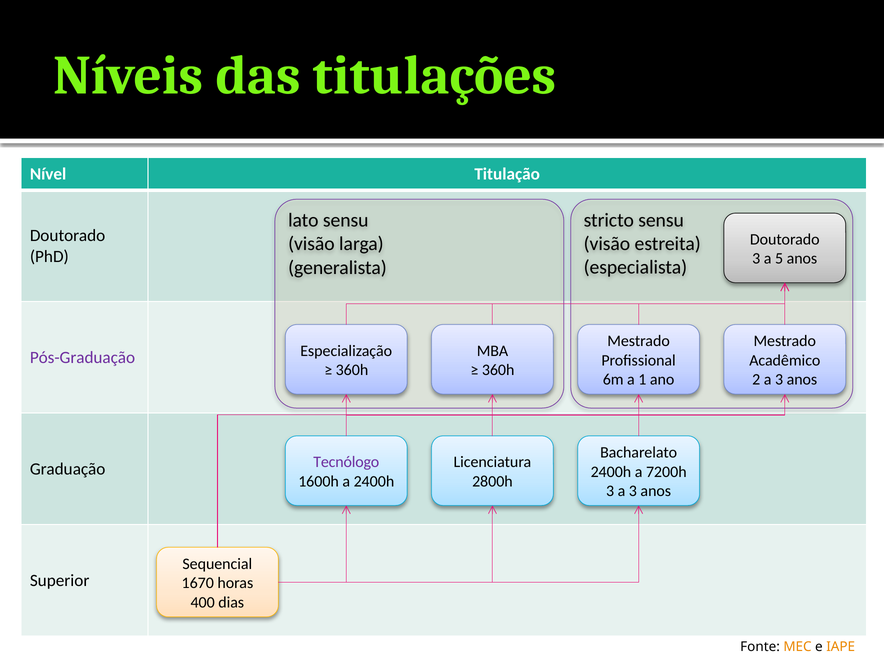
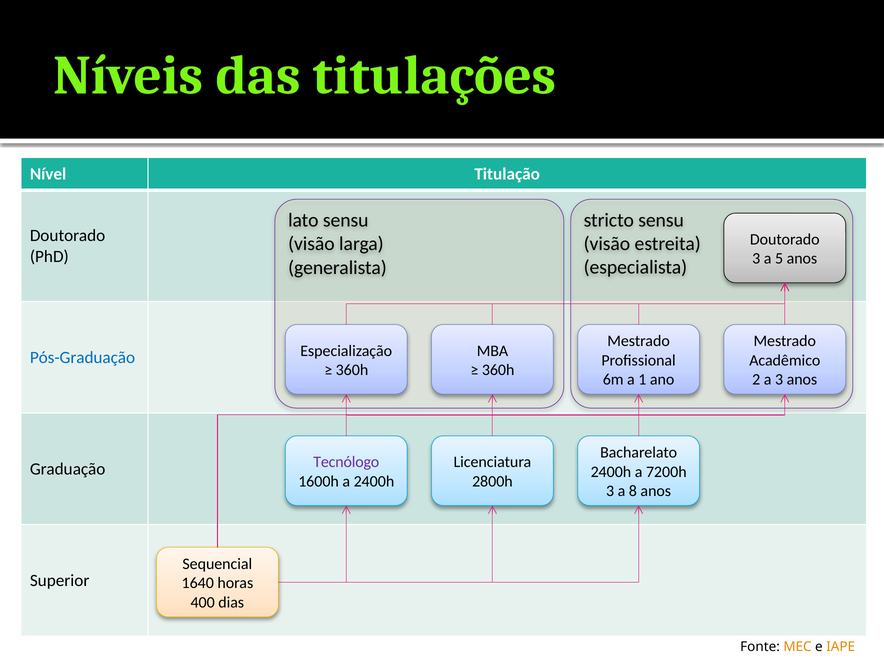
Pós-Graduação colour: purple -> blue
3 a 3: 3 -> 8
1670: 1670 -> 1640
